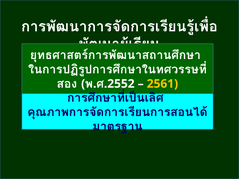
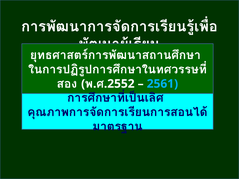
2561 colour: yellow -> light blue
